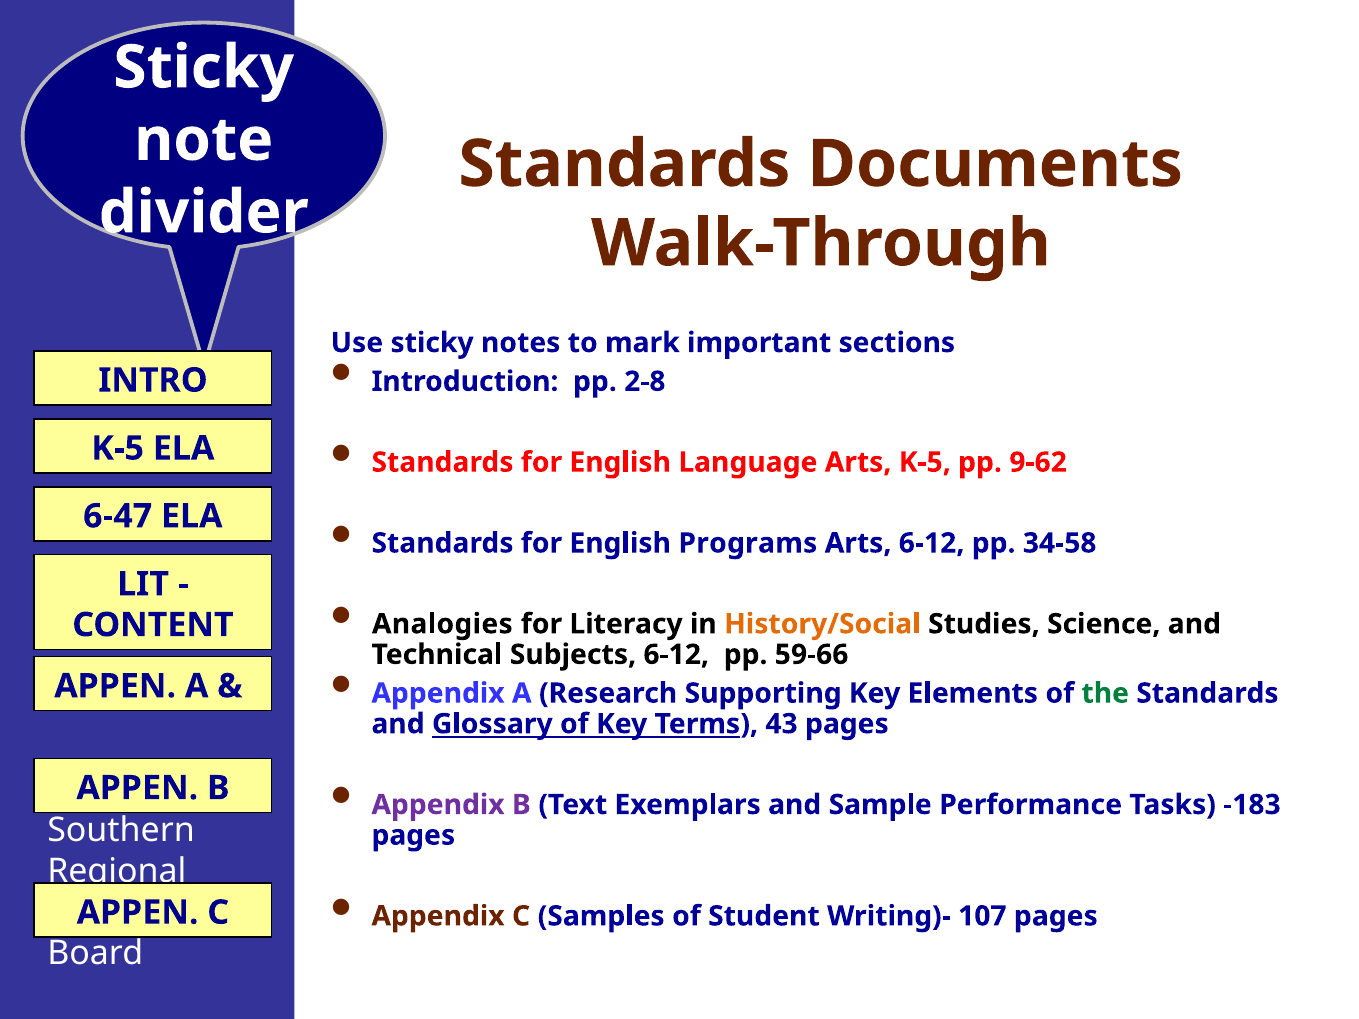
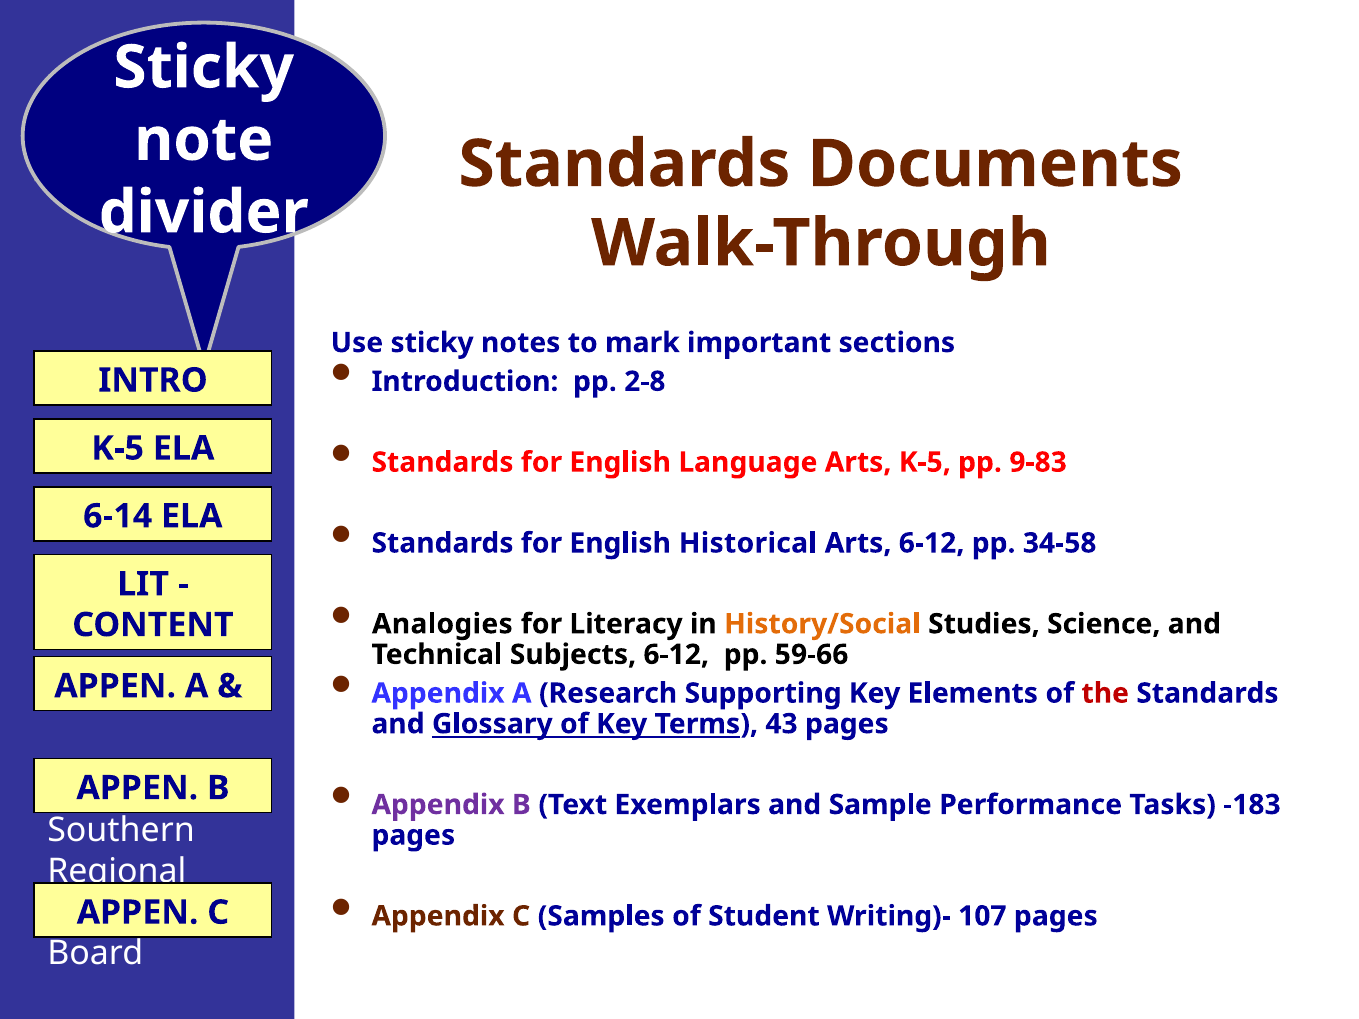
9-62: 9-62 -> 9-83
6-47: 6-47 -> 6-14
Programs: Programs -> Historical
the colour: green -> red
